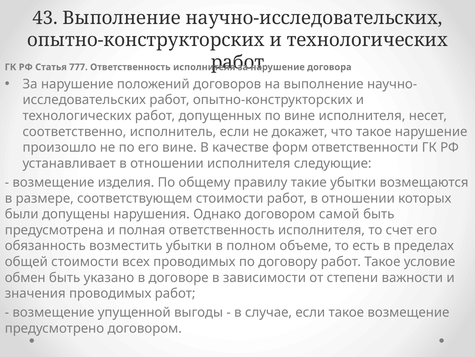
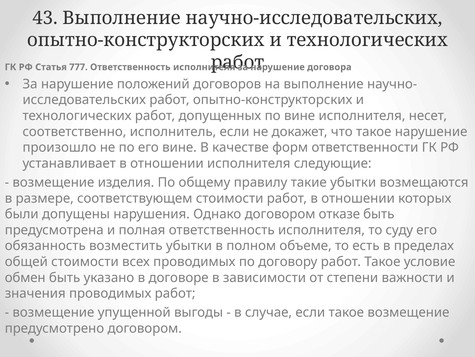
самой: самой -> отказе
счет: счет -> суду
